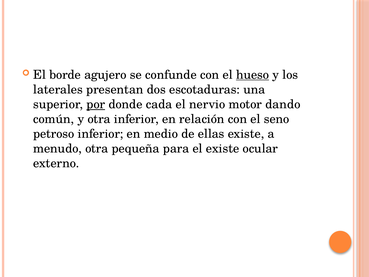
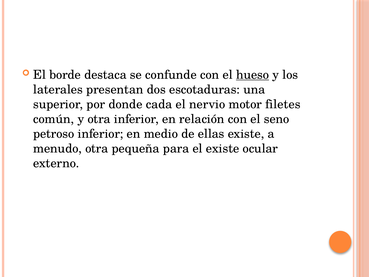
agujero: agujero -> destaca
por underline: present -> none
dando: dando -> filetes
